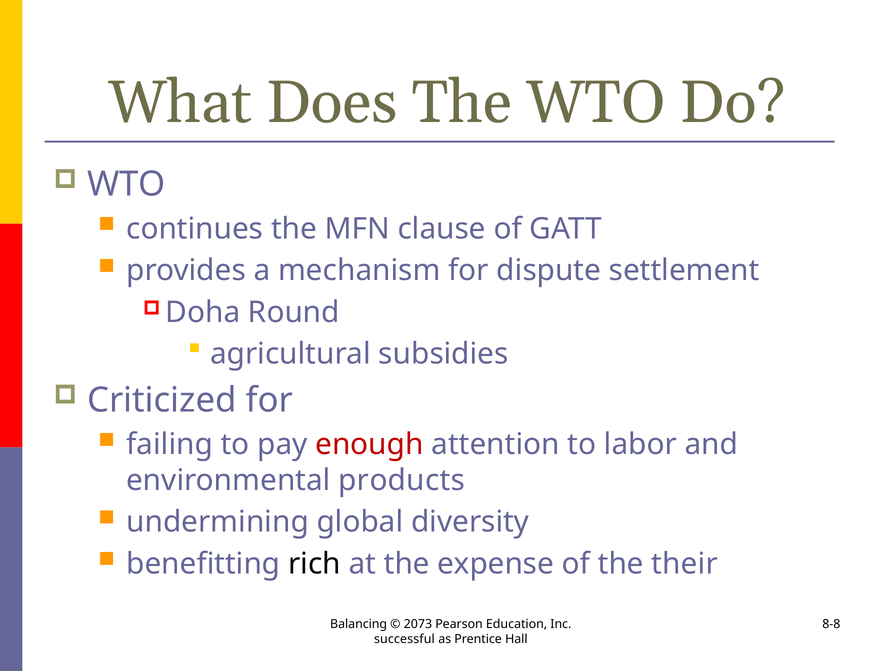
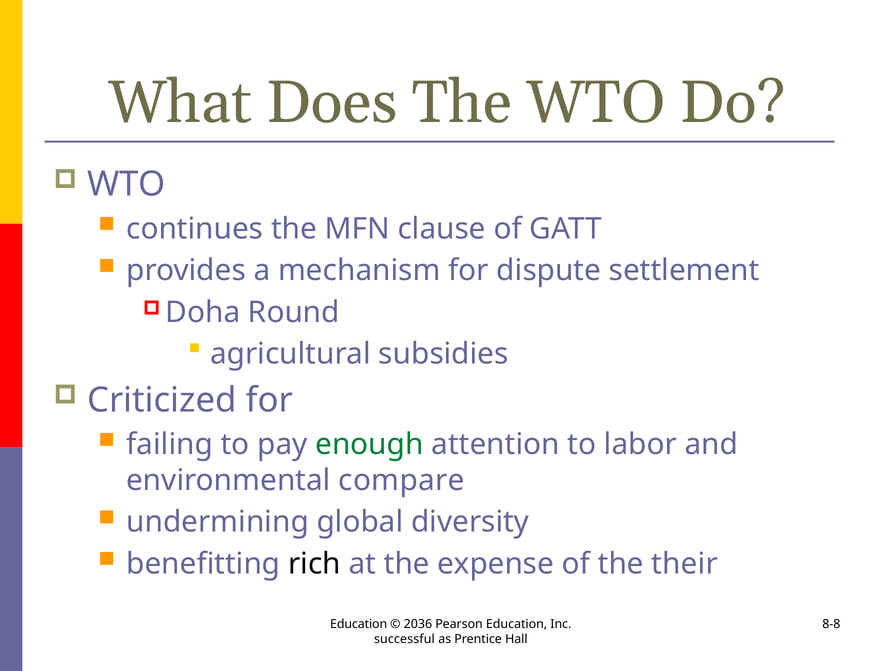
enough colour: red -> green
products: products -> compare
Balancing at (359, 624): Balancing -> Education
2073: 2073 -> 2036
